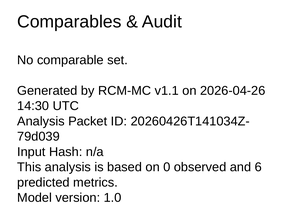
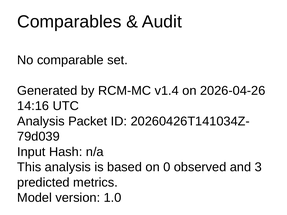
v1.1: v1.1 -> v1.4
14:30: 14:30 -> 14:16
6: 6 -> 3
